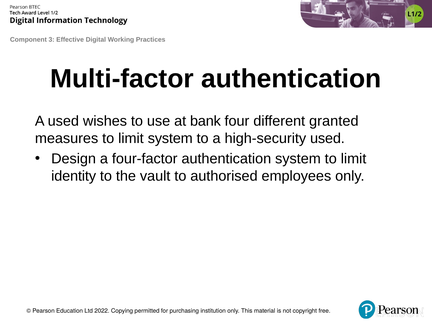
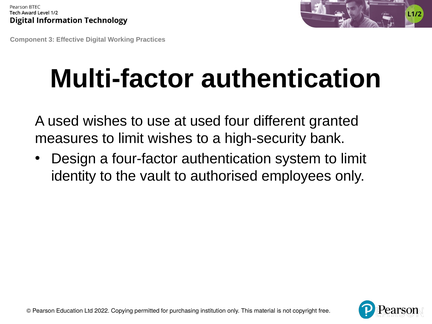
at bank: bank -> used
limit system: system -> wishes
high-security used: used -> bank
